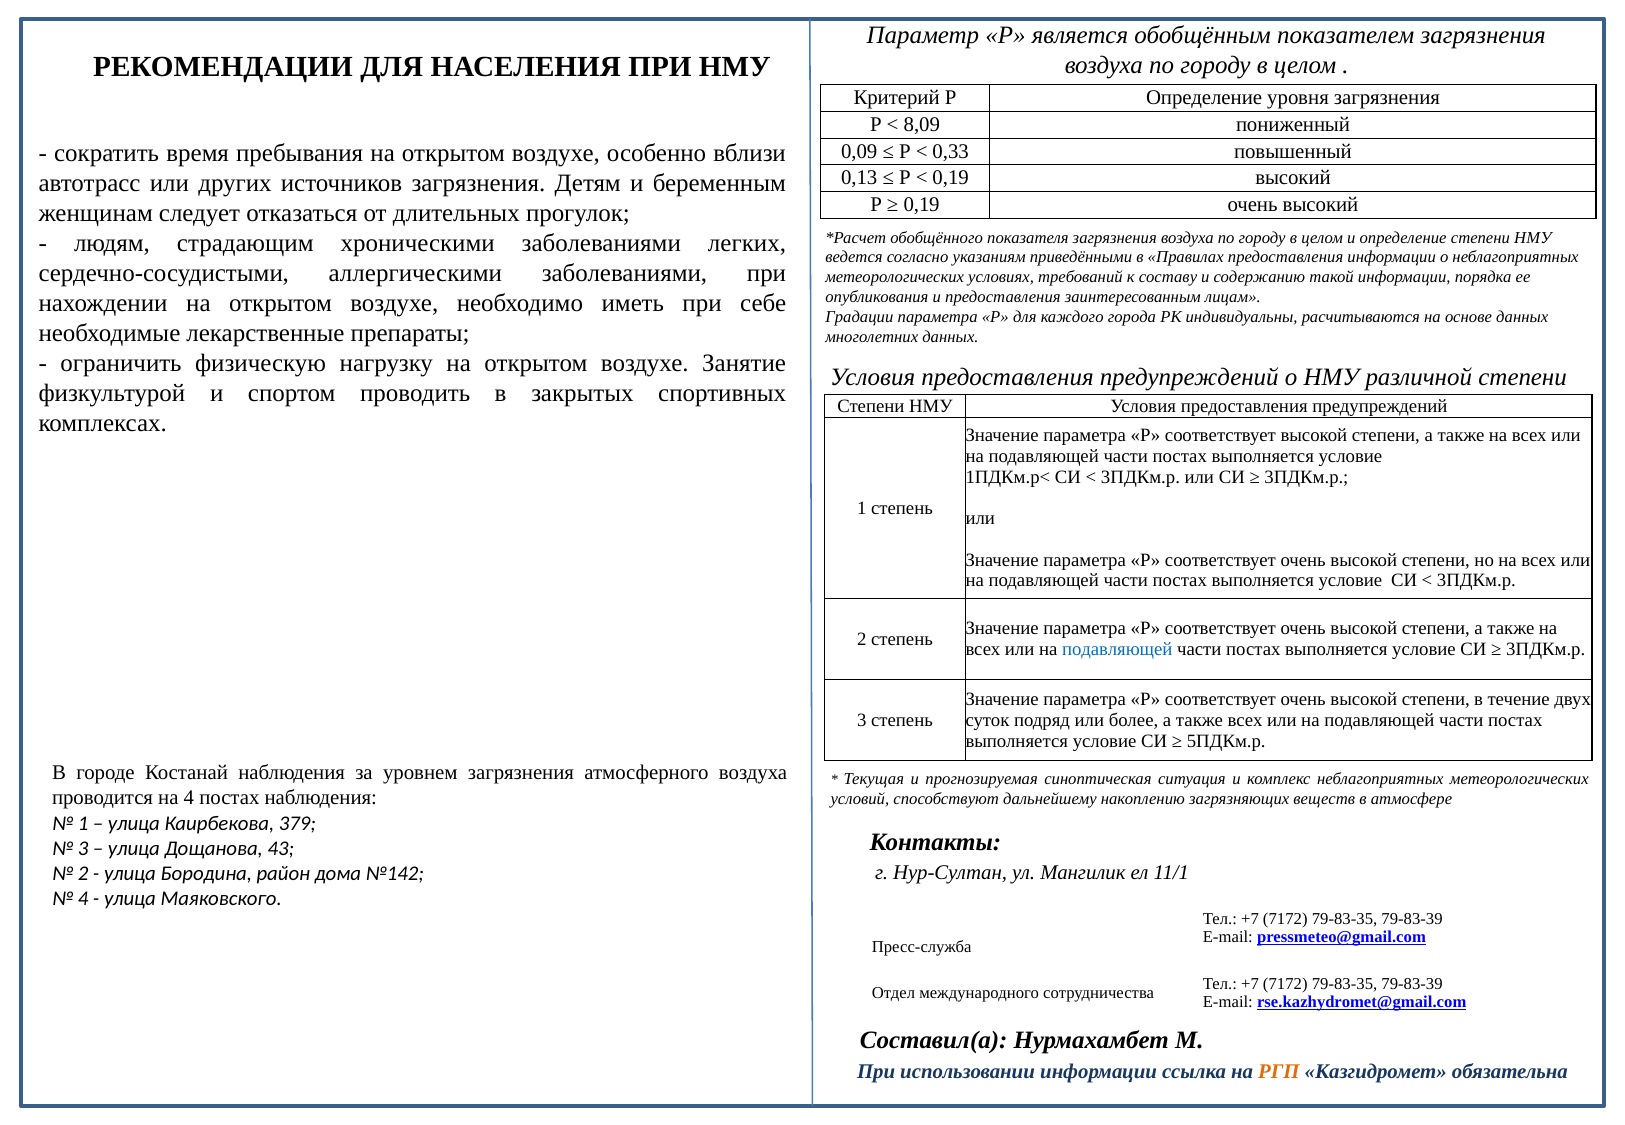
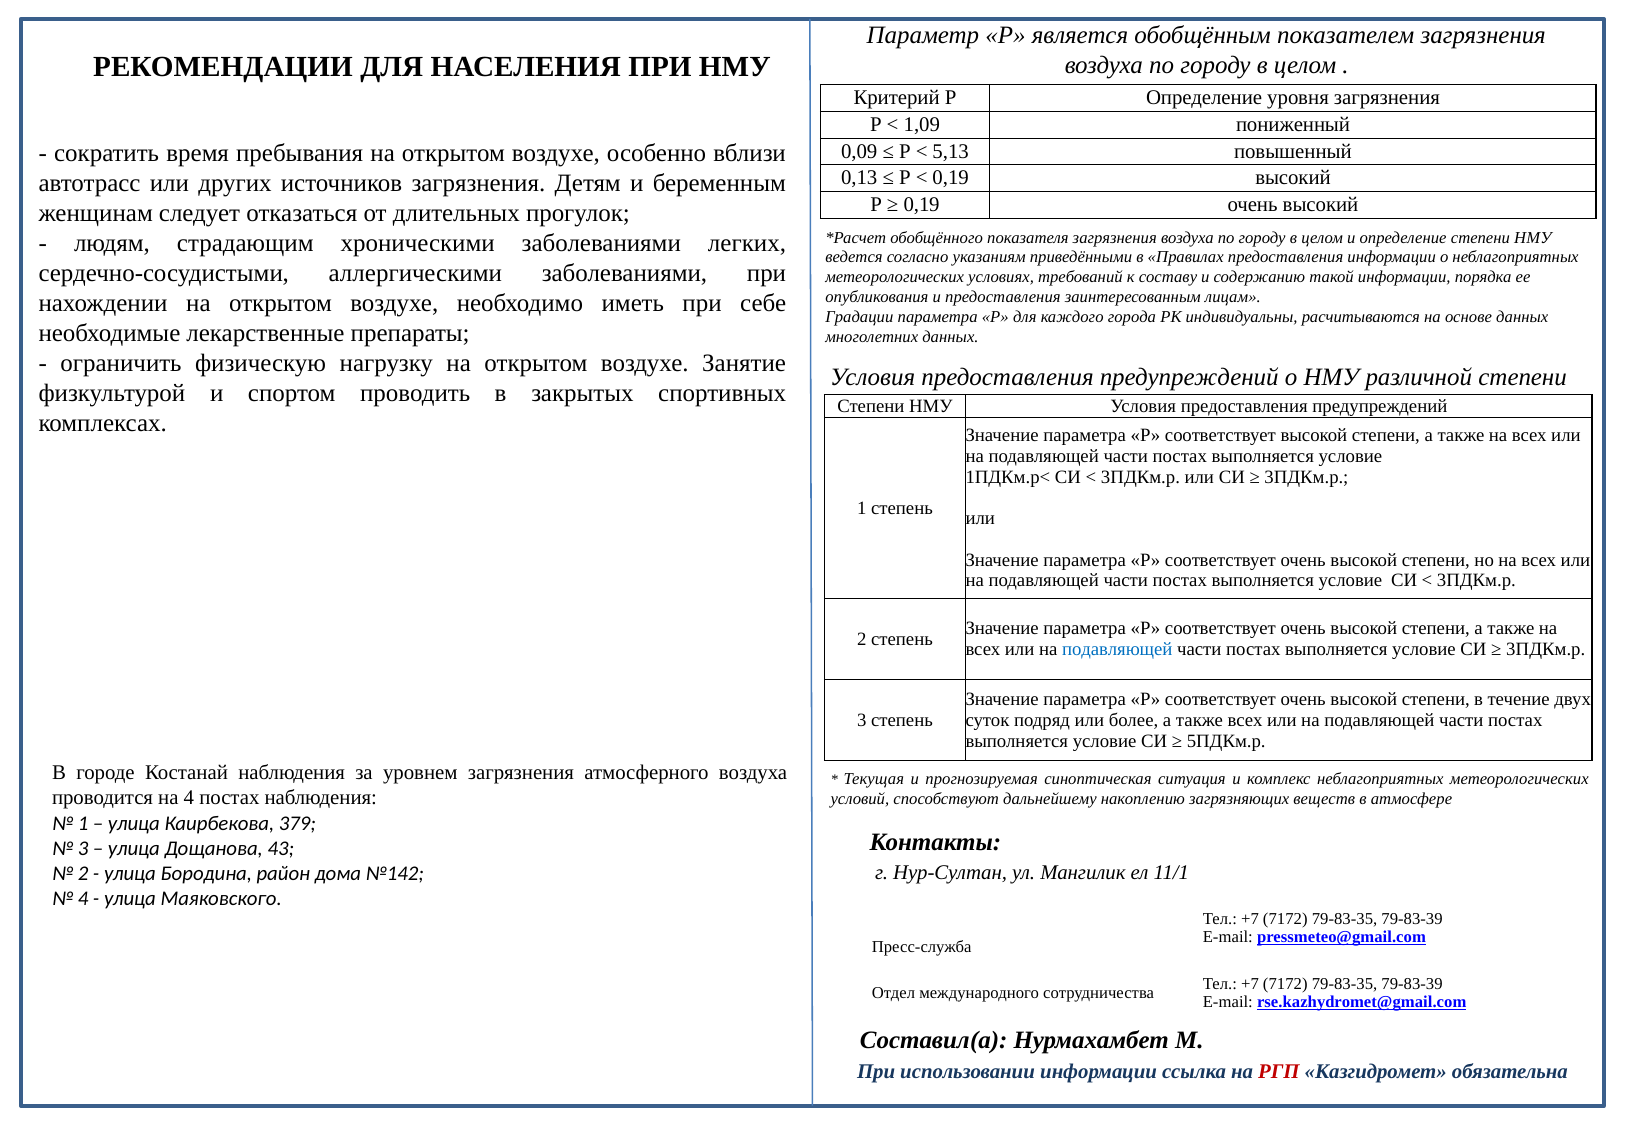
8,09: 8,09 -> 1,09
0,33: 0,33 -> 5,13
РГП colour: orange -> red
